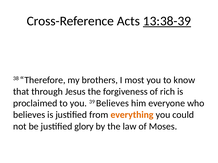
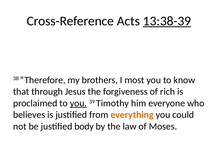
you at (78, 104) underline: none -> present
39 Believes: Believes -> Timothy
glory: glory -> body
